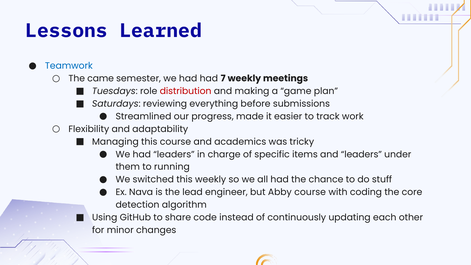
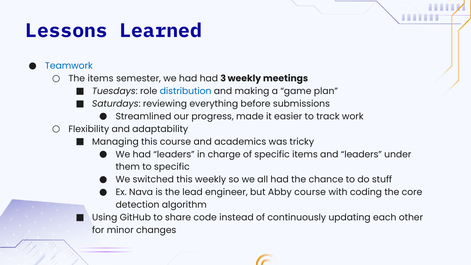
The came: came -> items
7: 7 -> 3
distribution colour: red -> blue
to running: running -> specific
